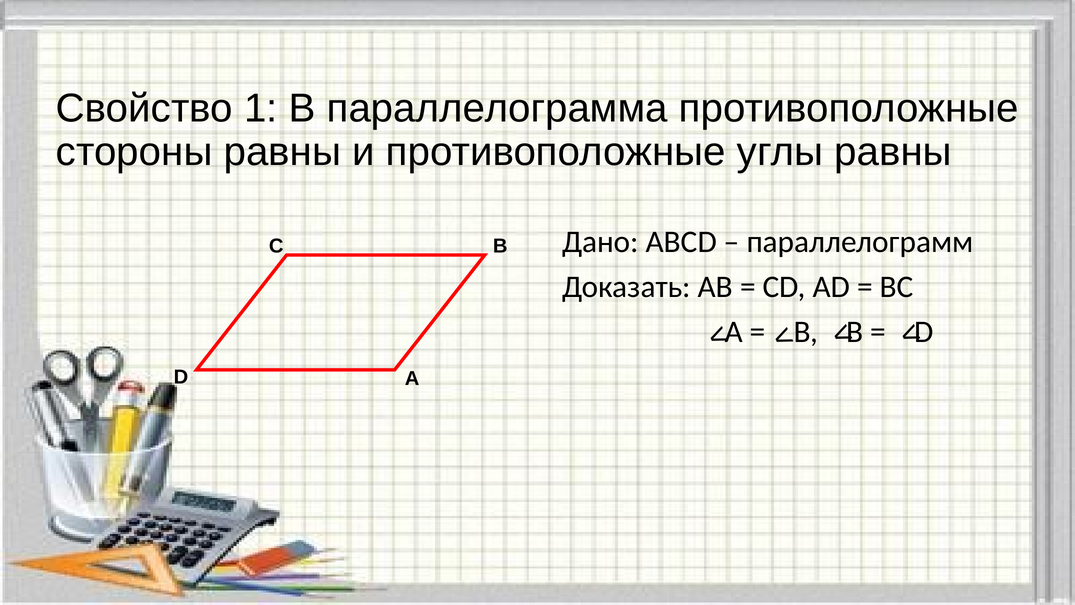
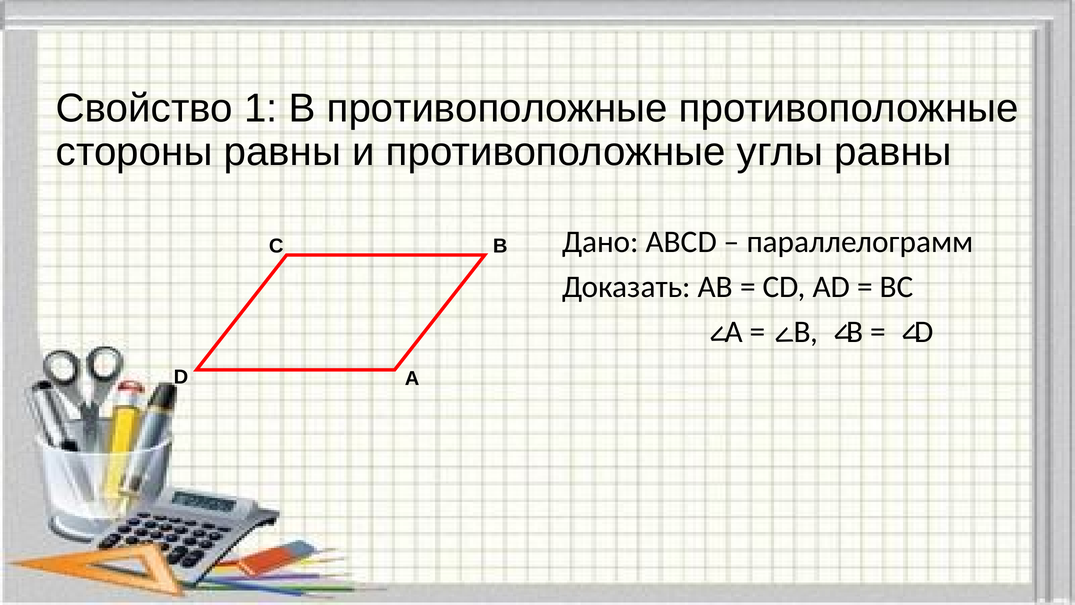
В параллелограмма: параллелограмма -> противоположные
